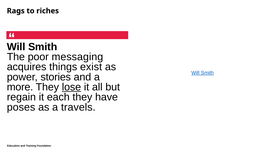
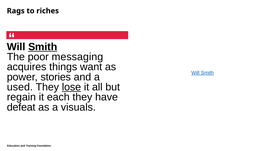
Smith at (43, 47) underline: none -> present
exist: exist -> want
more: more -> used
poses: poses -> defeat
travels: travels -> visuals
